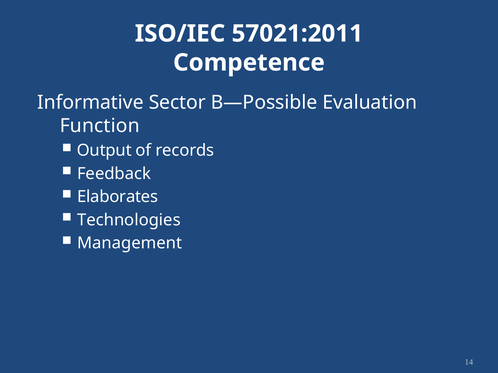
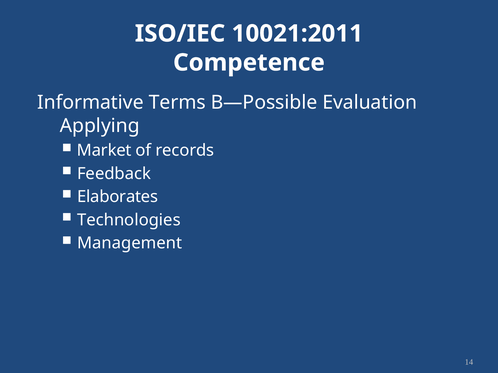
57021:2011: 57021:2011 -> 10021:2011
Sector: Sector -> Terms
Function: Function -> Applying
Output: Output -> Market
